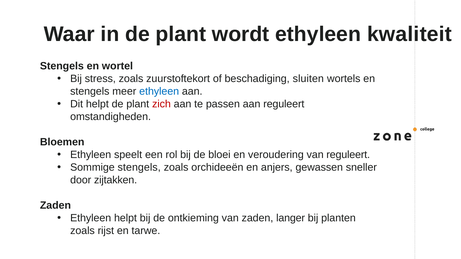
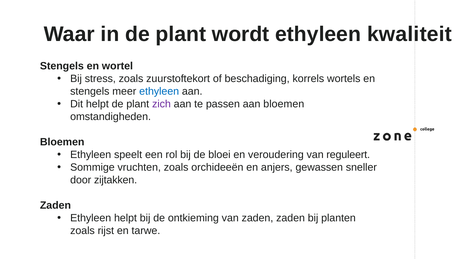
sluiten: sluiten -> korrels
zich colour: red -> purple
aan reguleert: reguleert -> bloemen
Sommige stengels: stengels -> vruchten
zaden langer: langer -> zaden
